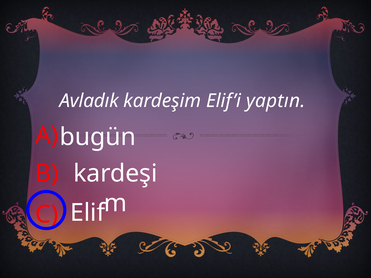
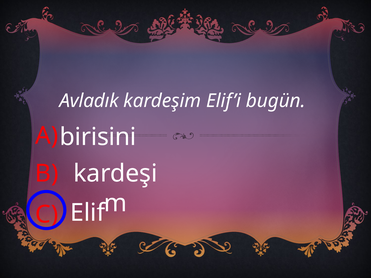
yaptın: yaptın -> bugün
bugün: bugün -> birisini
